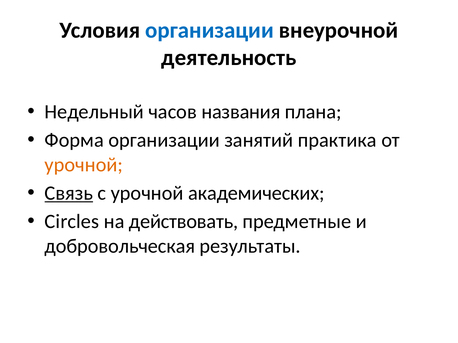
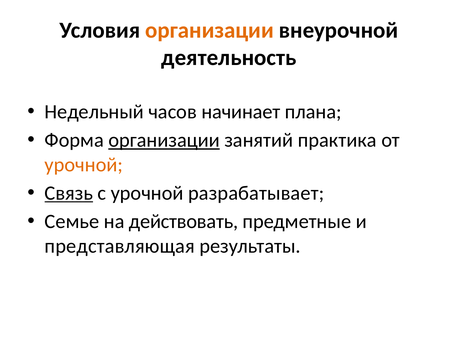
организации at (210, 30) colour: blue -> orange
названия: названия -> начинает
организации at (164, 140) underline: none -> present
академических: академических -> разрабатывает
Circles: Circles -> Семье
добровольческая: добровольческая -> представляющая
